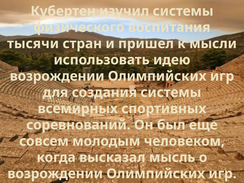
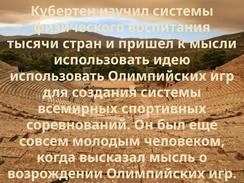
возрождении at (57, 76): возрождении -> использовать
